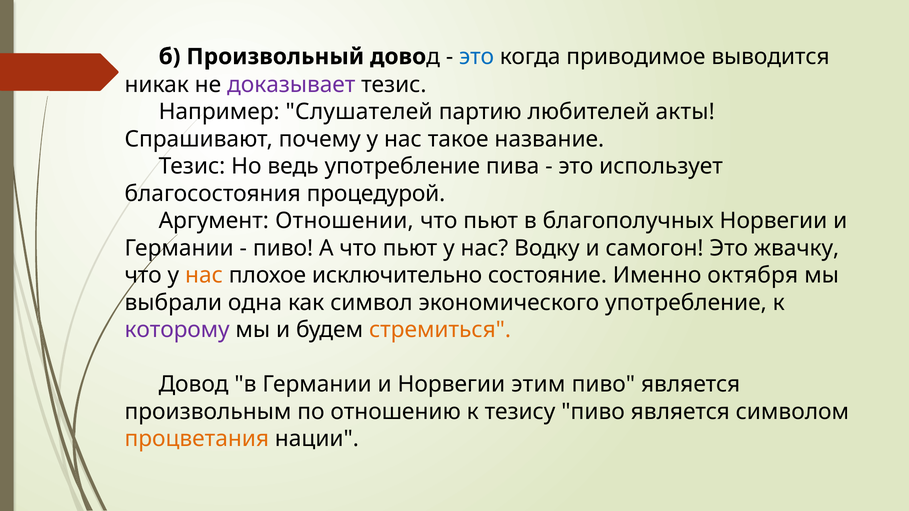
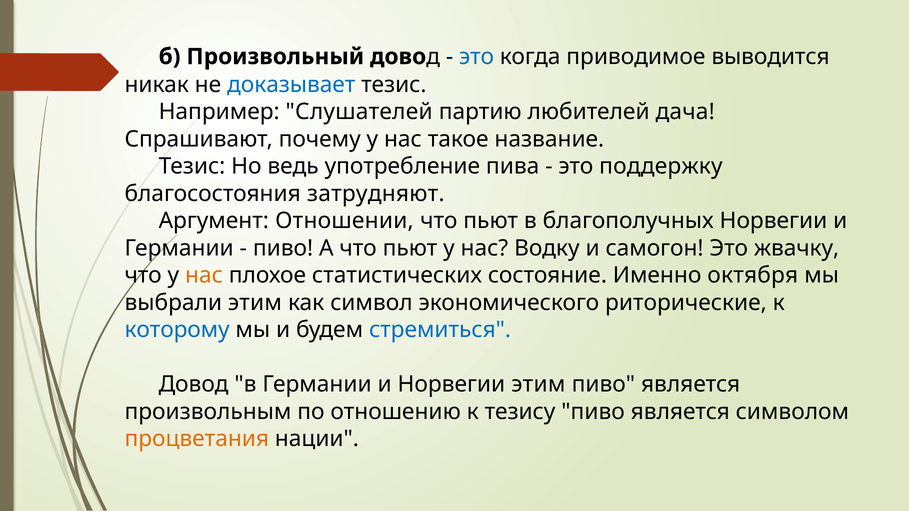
доказывает colour: purple -> blue
акты: акты -> дача
использует: использует -> поддержку
процедурой: процедурой -> затрудняют
исключительно: исключительно -> статистических
выбрали одна: одна -> этим
экономического употребление: употребление -> риторические
которому colour: purple -> blue
стремиться colour: orange -> blue
